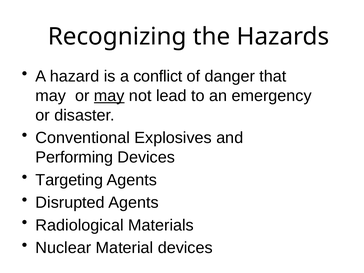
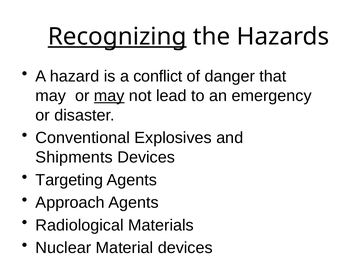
Recognizing underline: none -> present
Performing: Performing -> Shipments
Disrupted: Disrupted -> Approach
